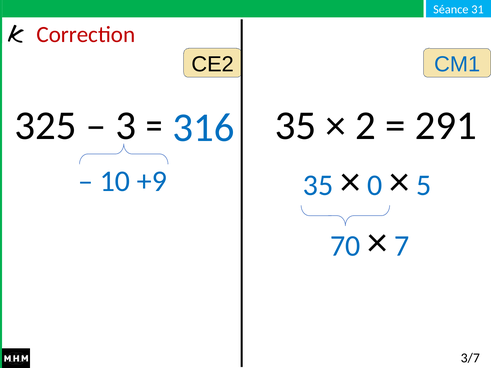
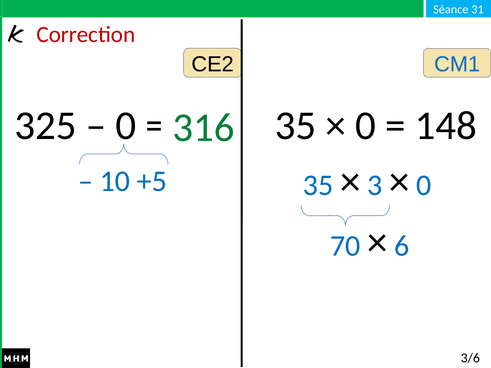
3 at (126, 126): 3 -> 0
316 colour: blue -> green
2 at (366, 126): 2 -> 0
291: 291 -> 148
+9: +9 -> +5
0: 0 -> 3
5 at (424, 185): 5 -> 0
7: 7 -> 6
3/7: 3/7 -> 3/6
